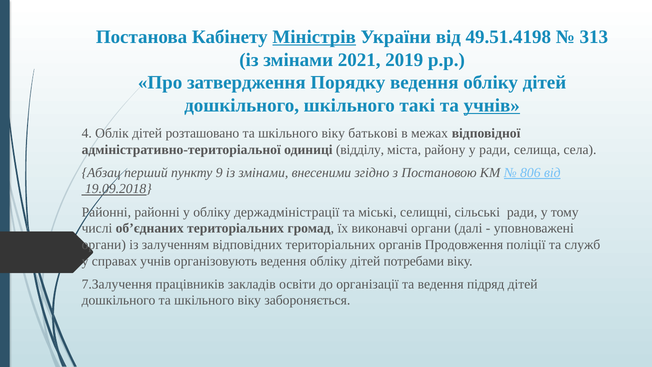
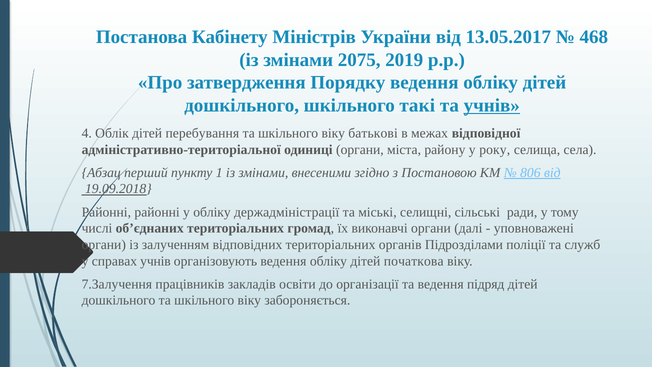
Міністрів underline: present -> none
49.51.4198: 49.51.4198 -> 13.05.2017
313: 313 -> 468
2021: 2021 -> 2075
розташовано: розташовано -> перебування
одиниці відділу: відділу -> органи
у ради: ради -> року
9: 9 -> 1
Продовження: Продовження -> Підрозділами
потребами: потребами -> початкова
